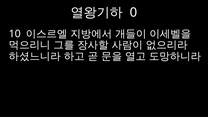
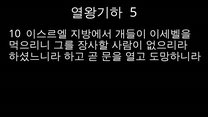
0: 0 -> 5
